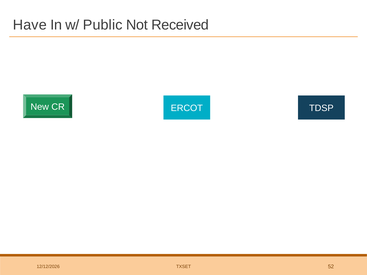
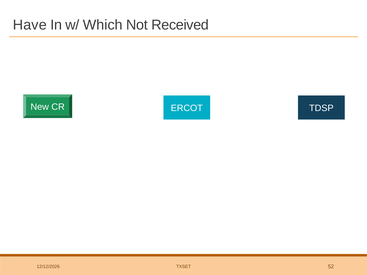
Public: Public -> Which
